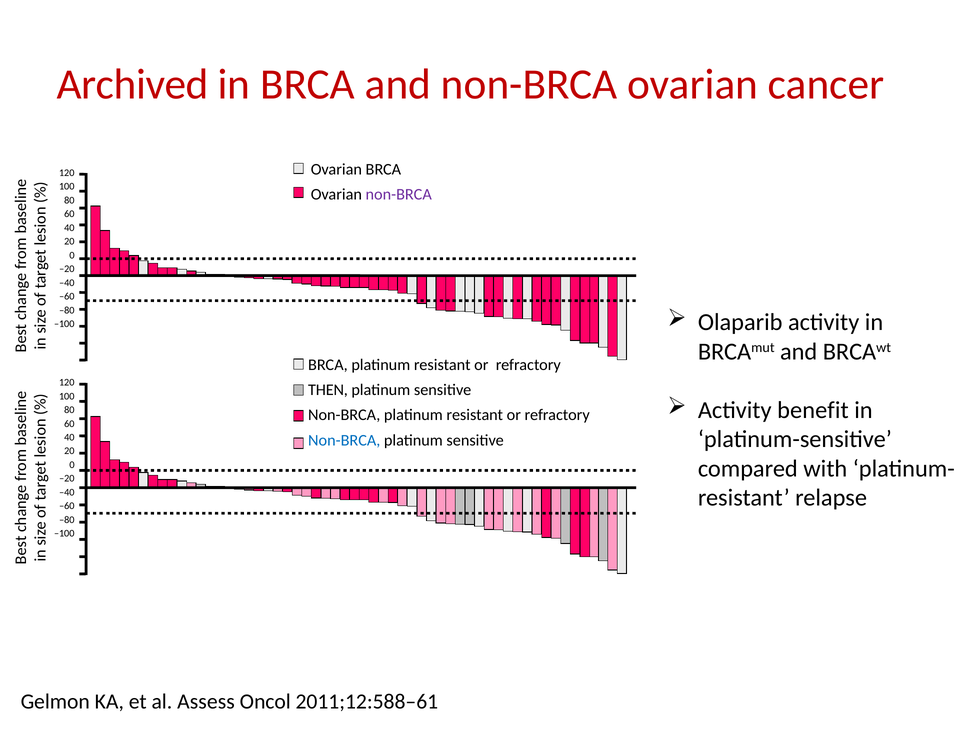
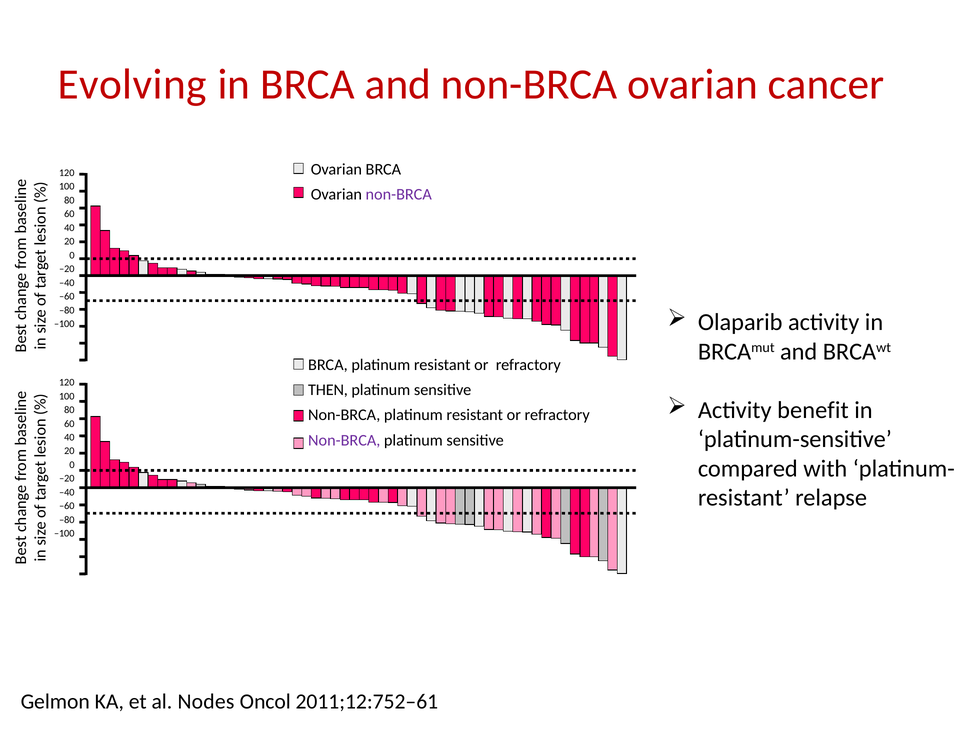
Archived: Archived -> Evolving
Non-BRCA at (344, 440) colour: blue -> purple
Assess: Assess -> Nodes
2011;12:588–61: 2011;12:588–61 -> 2011;12:752–61
